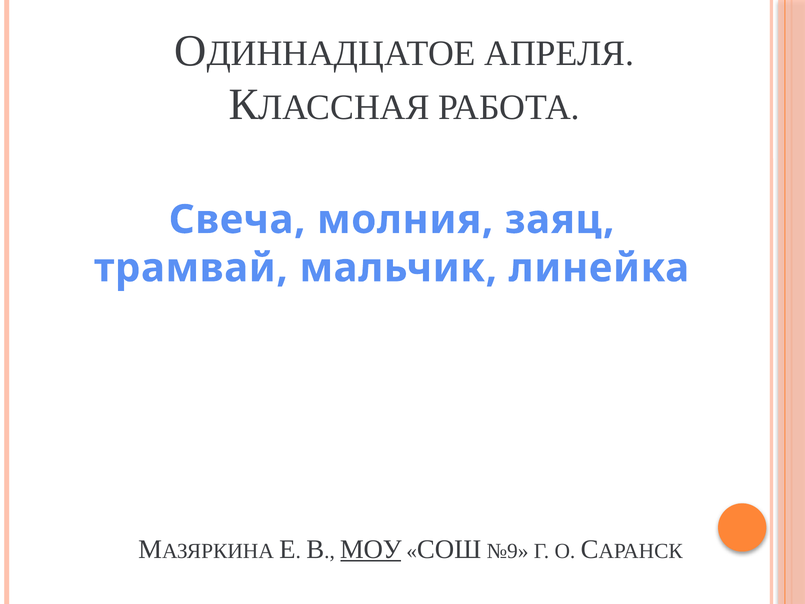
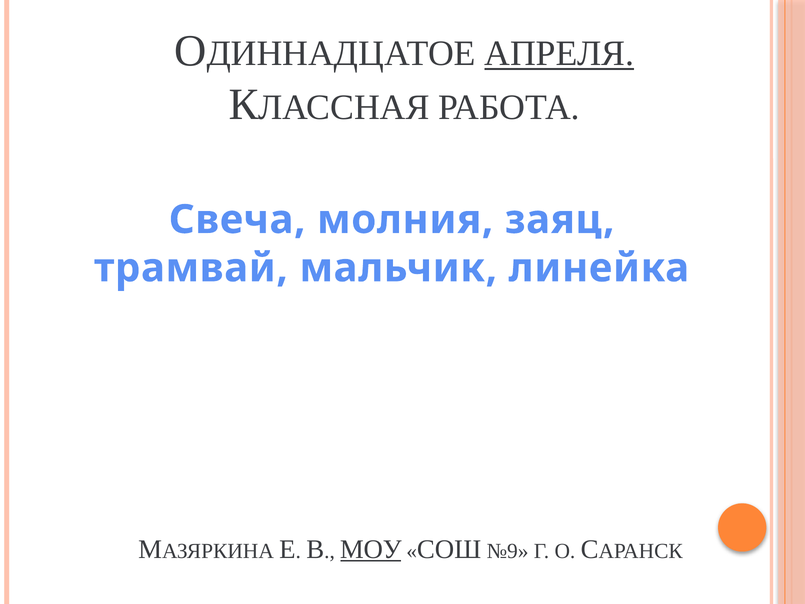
АПРЕЛЯ underline: none -> present
